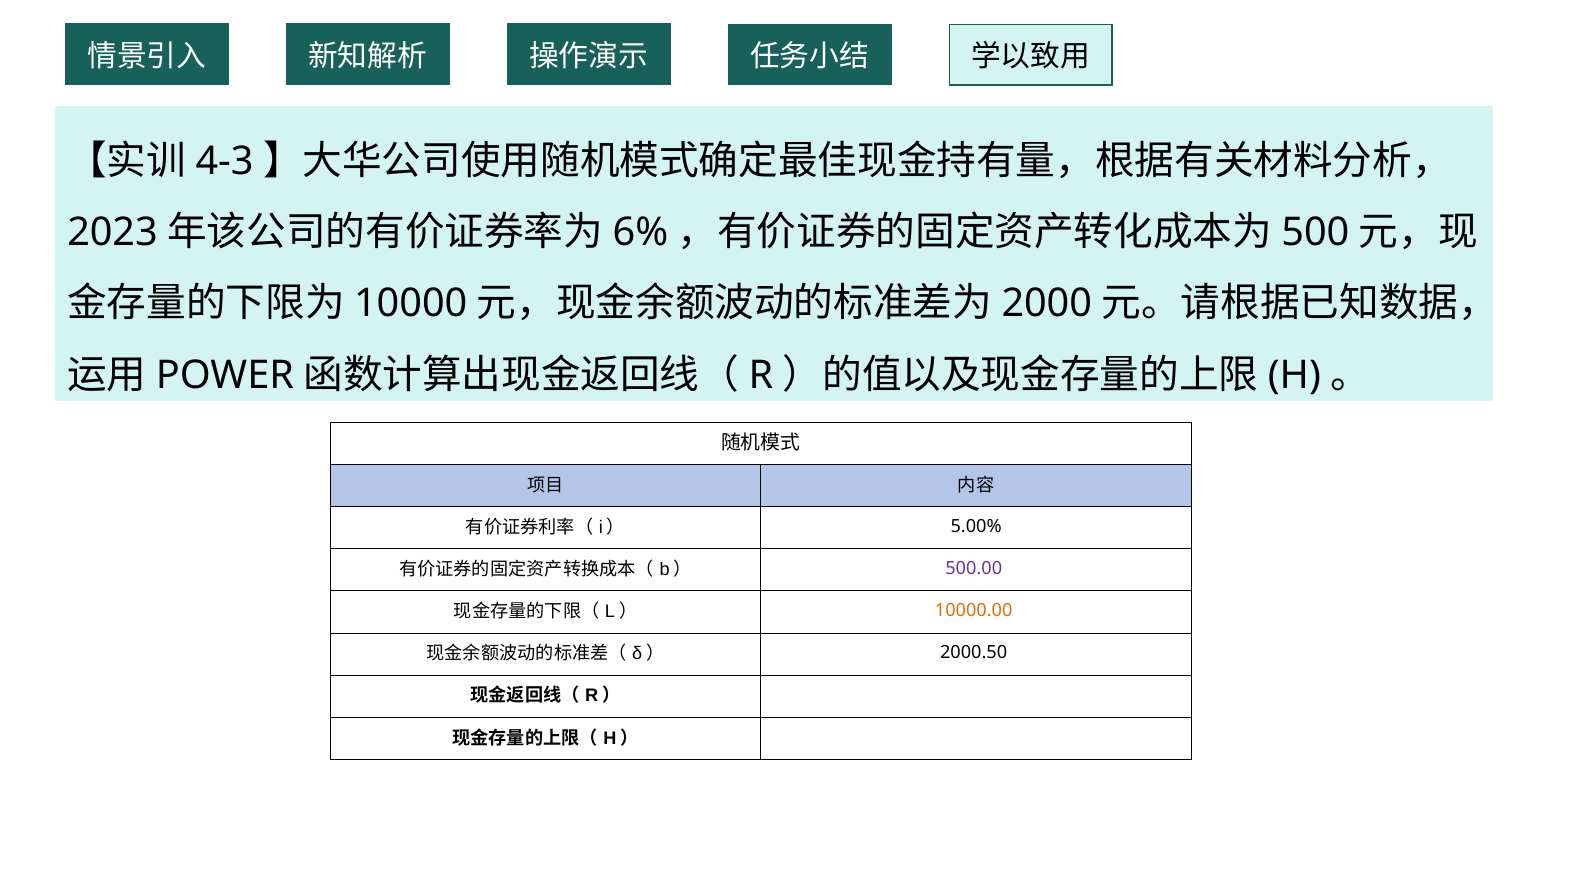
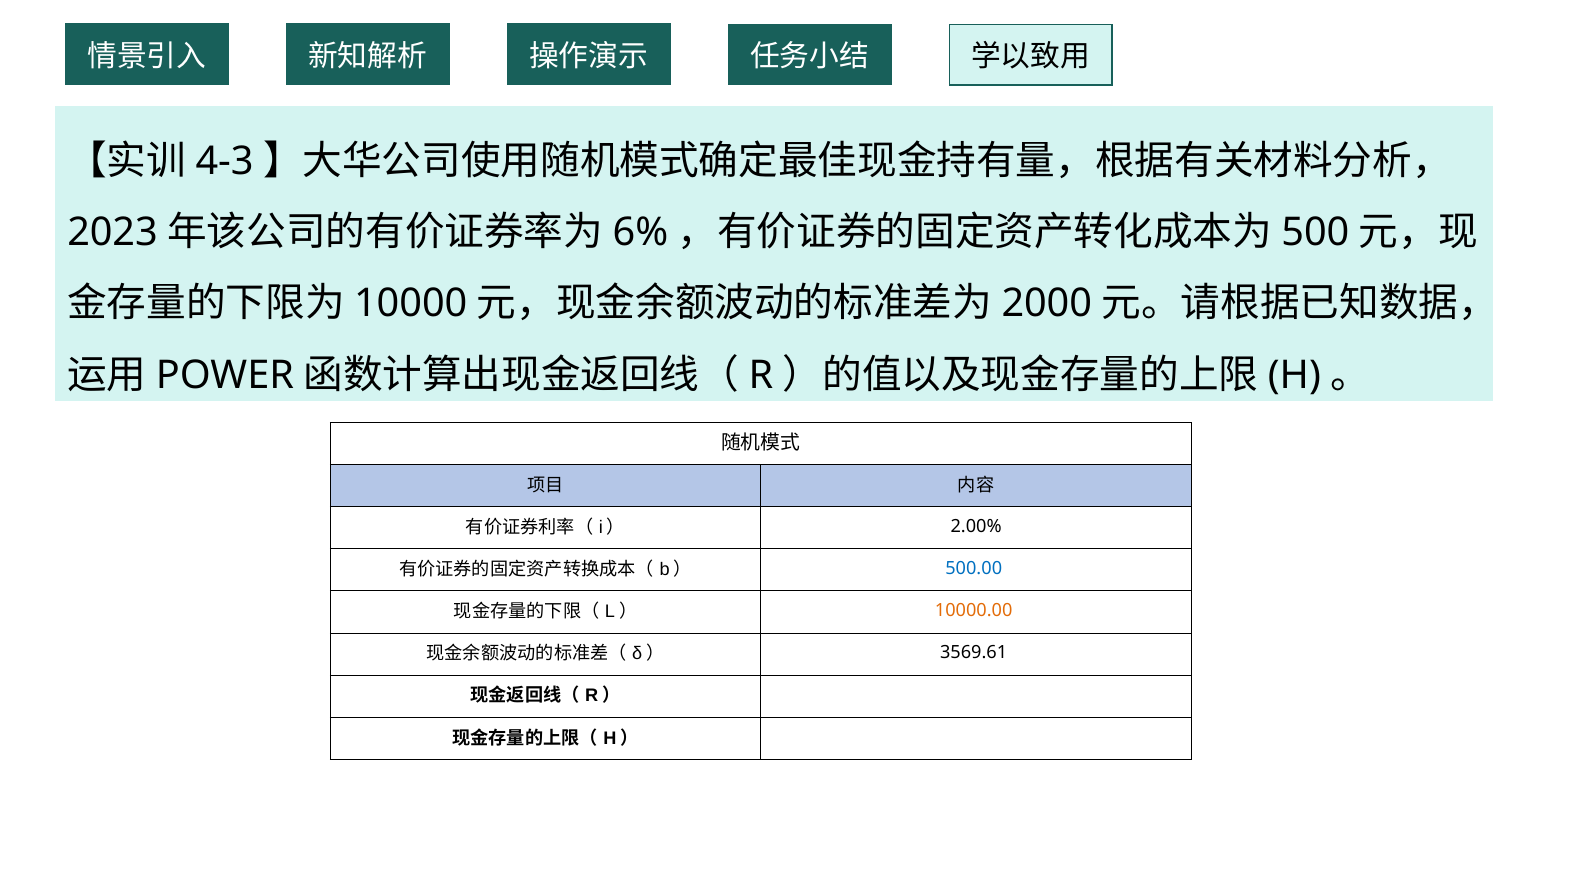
5.00%: 5.00% -> 2.00%
500.00 colour: purple -> blue
2000.50: 2000.50 -> 3569.61
